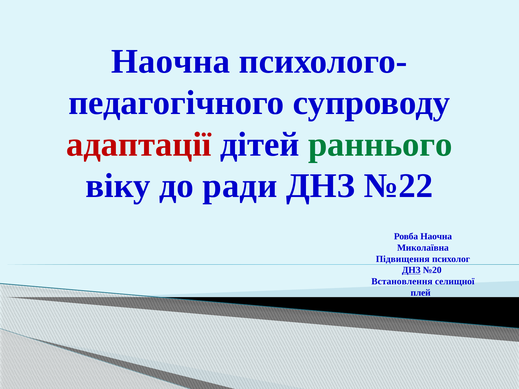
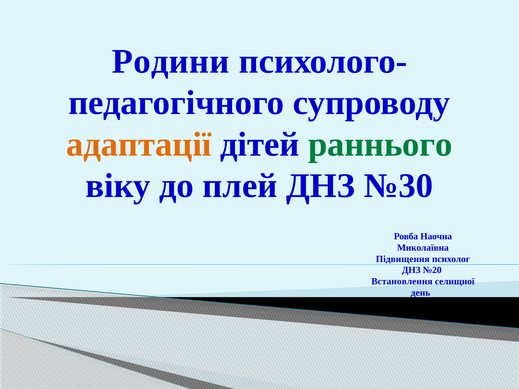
Наочна at (171, 61): Наочна -> Родини
адаптації colour: red -> orange
ради: ради -> плей
№22: №22 -> №30
ДНЗ at (411, 270) underline: present -> none
плей: плей -> день
